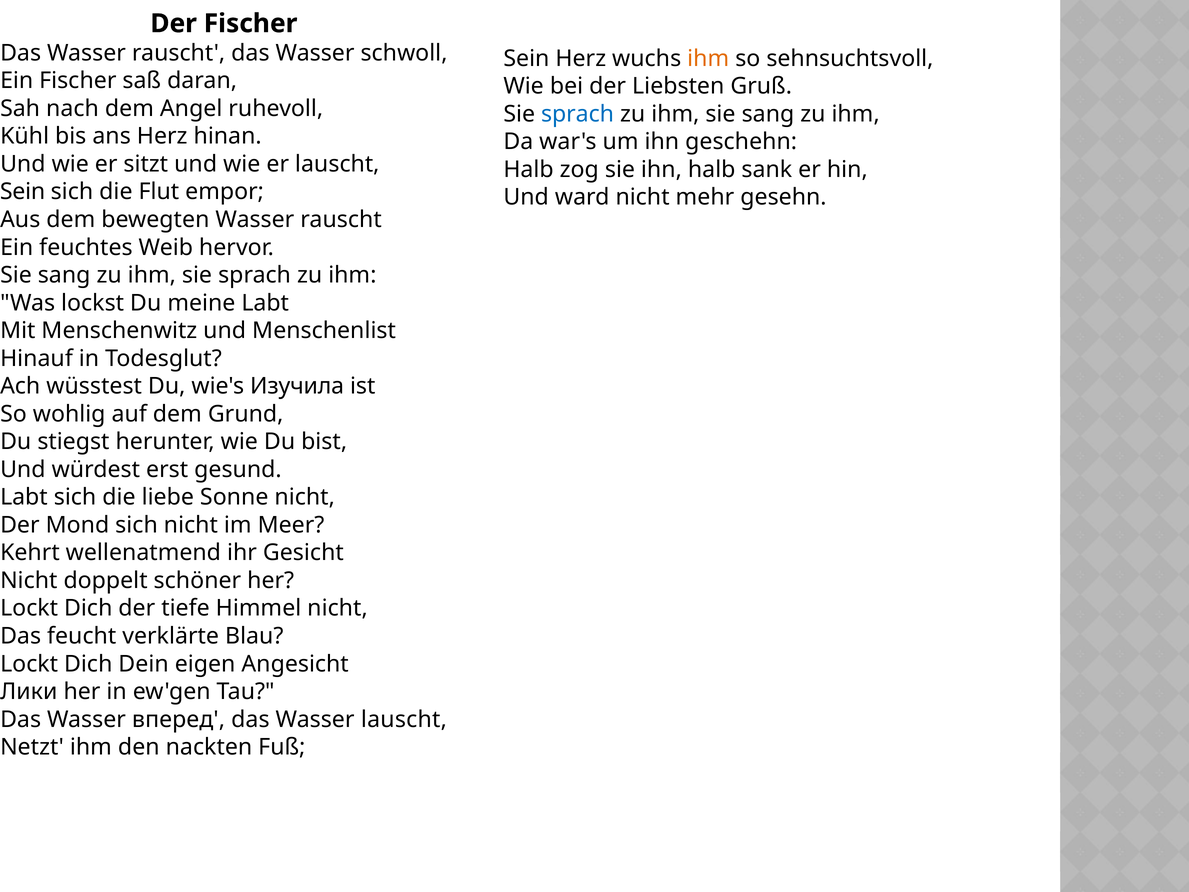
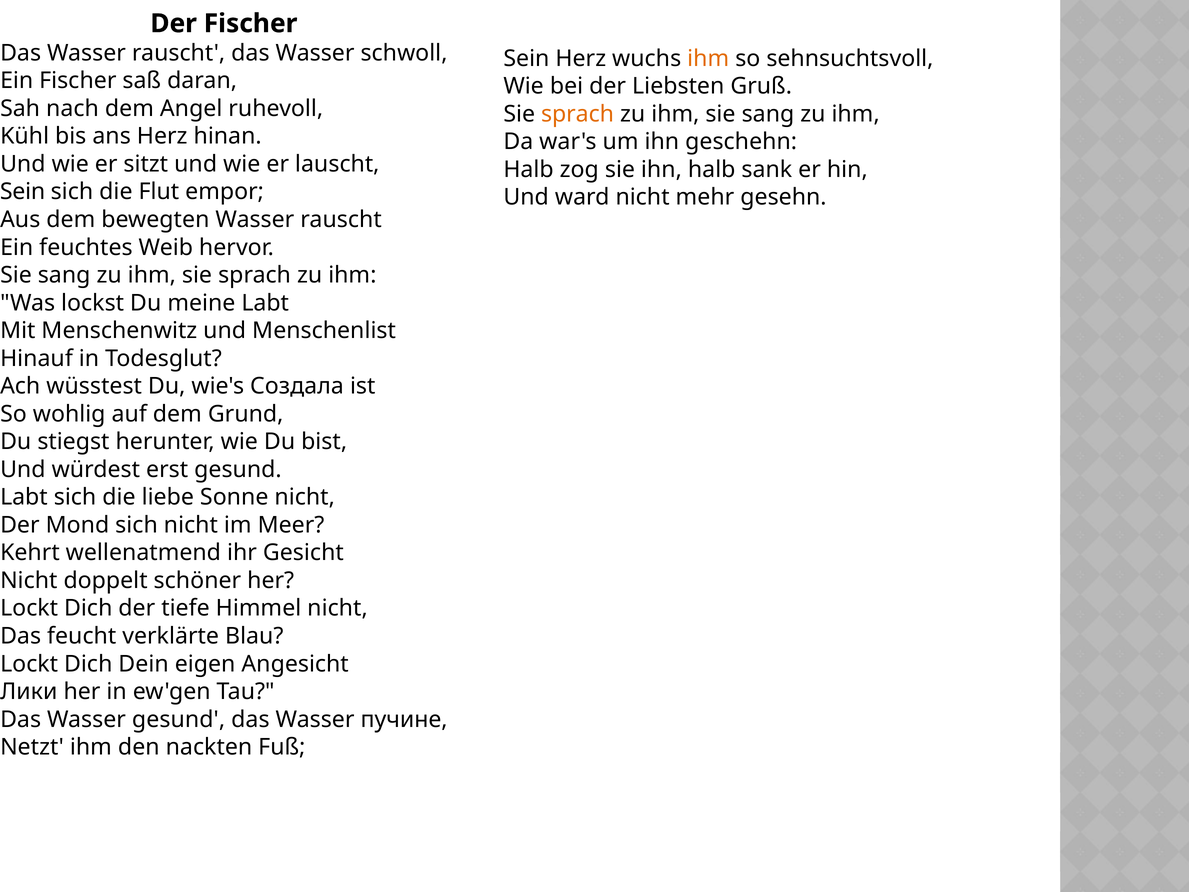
sprach at (578, 114) colour: blue -> orange
Изучила: Изучила -> Создала
Wasser вперед: вперед -> gesund
Wasser lauscht: lauscht -> пучине
